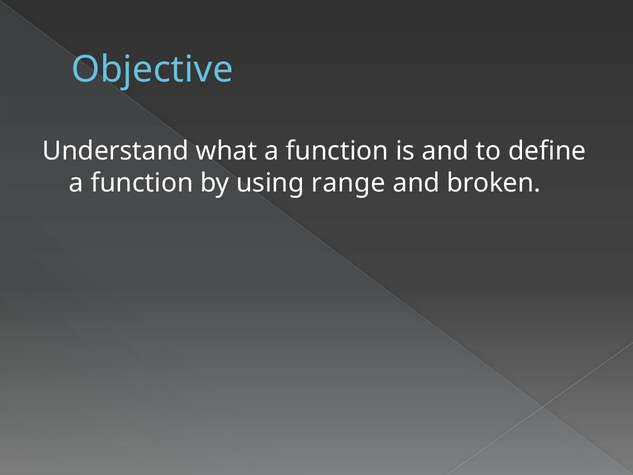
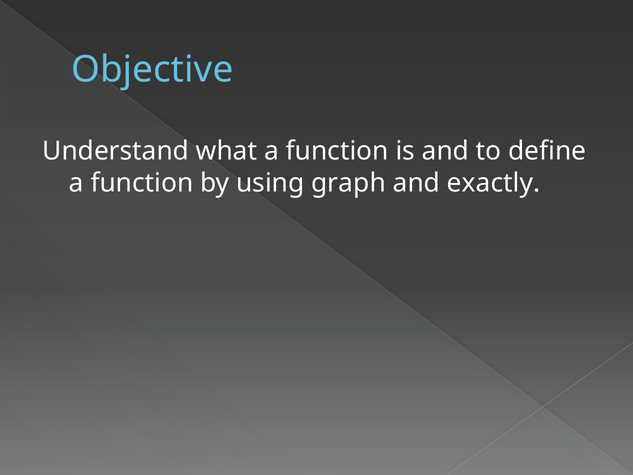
range: range -> graph
broken: broken -> exactly
